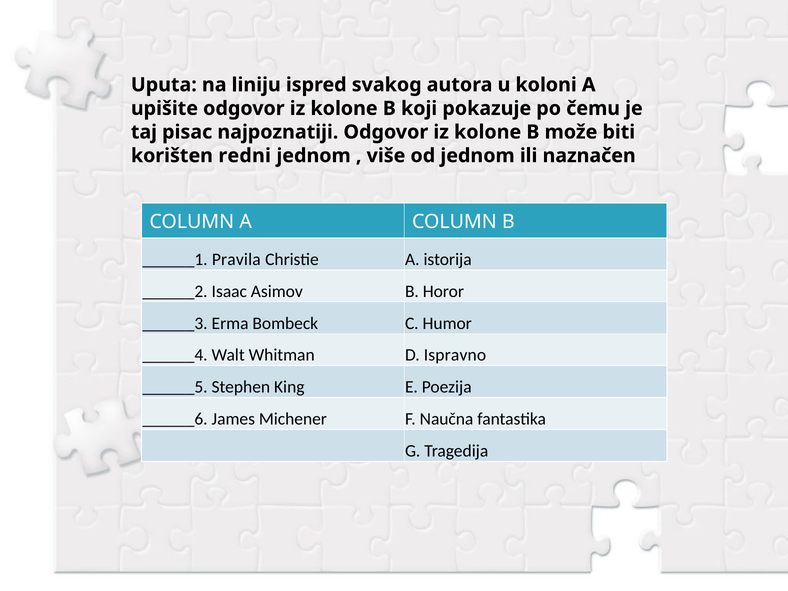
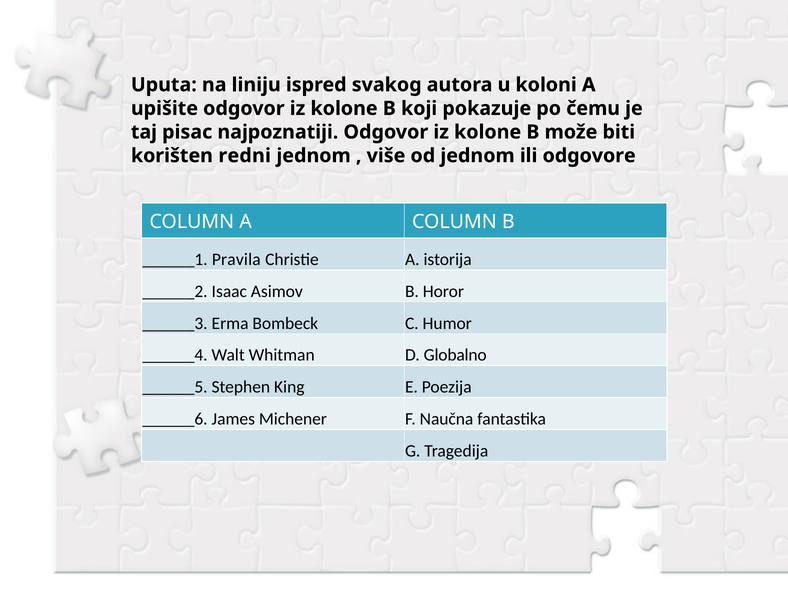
naznačen: naznačen -> odgovore
Ispravno: Ispravno -> Globalno
